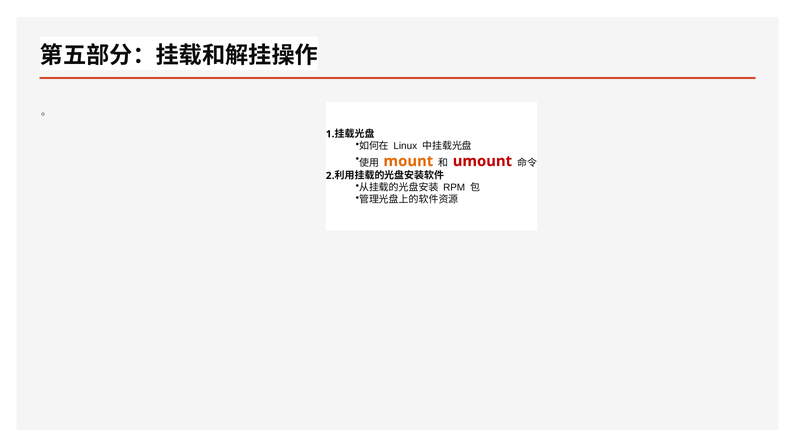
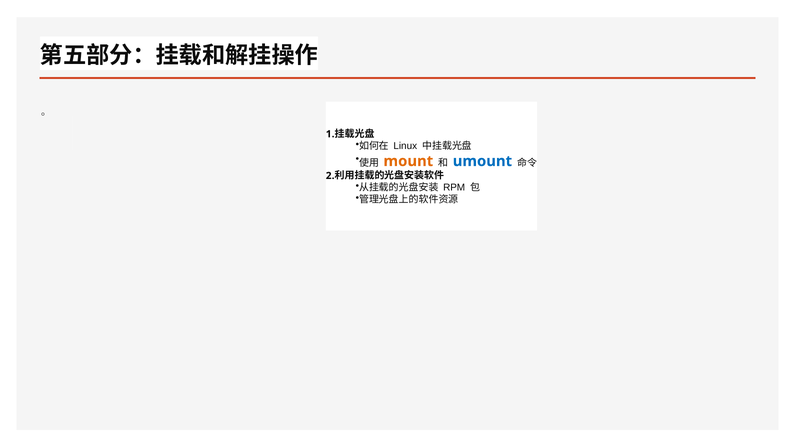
umount colour: red -> blue
